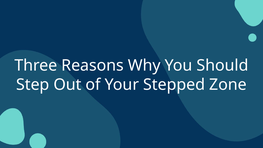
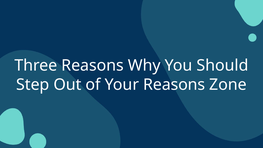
Your Stepped: Stepped -> Reasons
